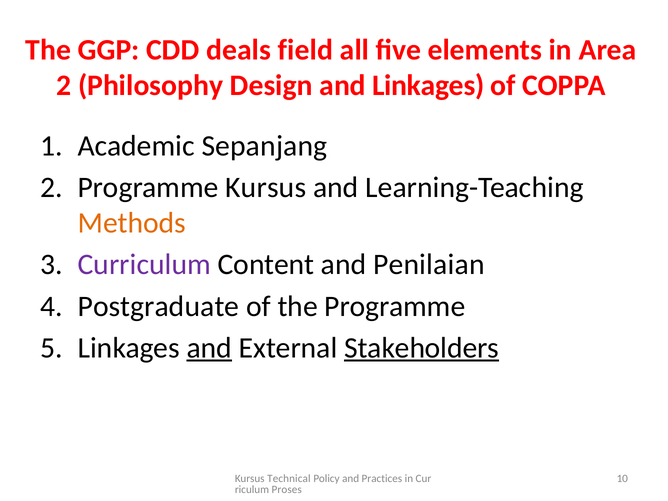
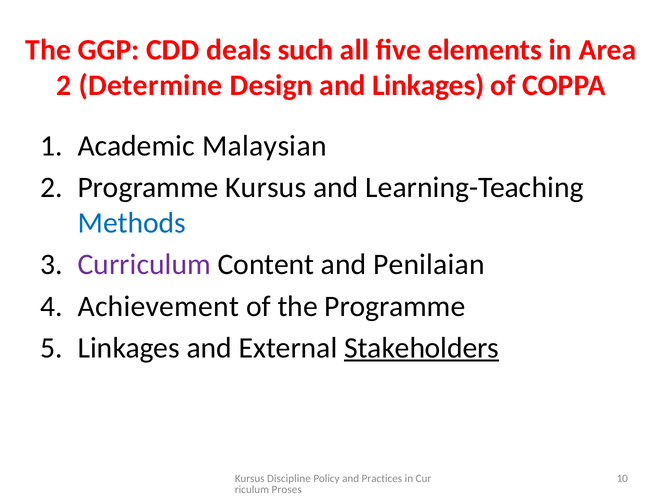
field: field -> such
Philosophy: Philosophy -> Determine
Sepanjang: Sepanjang -> Malaysian
Methods colour: orange -> blue
Postgraduate: Postgraduate -> Achievement
and at (209, 348) underline: present -> none
Technical: Technical -> Discipline
